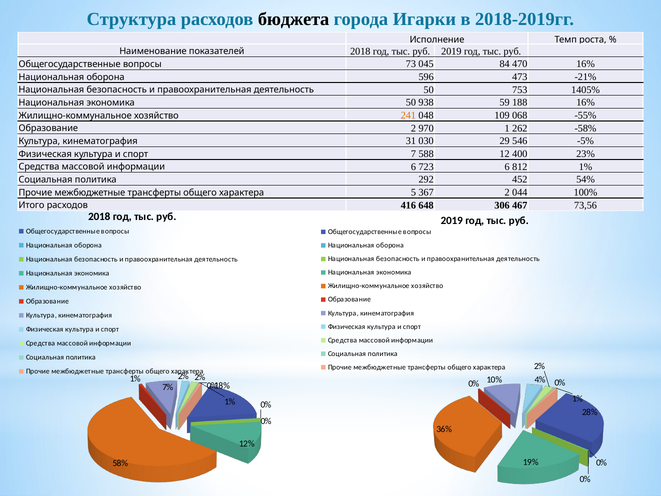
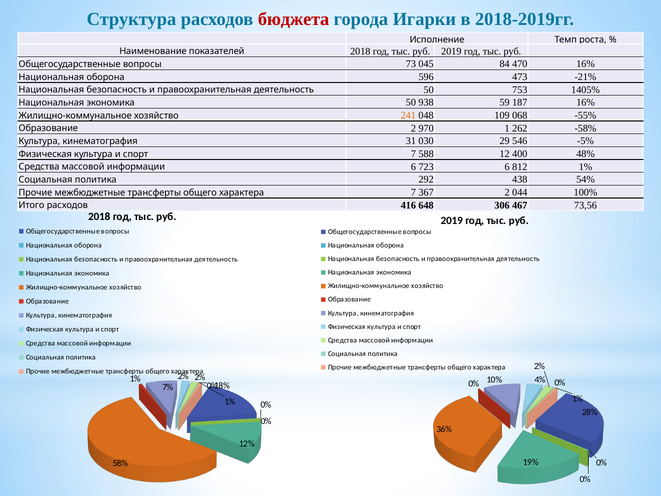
бюджета colour: black -> red
188: 188 -> 187
23%: 23% -> 48%
452: 452 -> 438
5 at (413, 192): 5 -> 7
